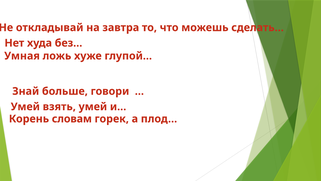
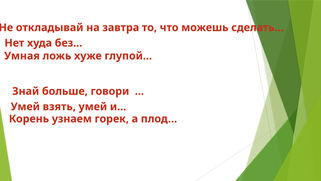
словам: словам -> узнаем
